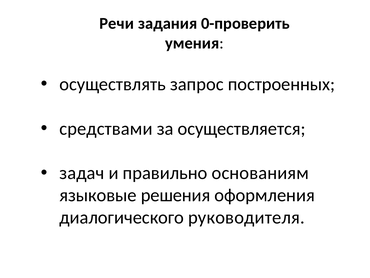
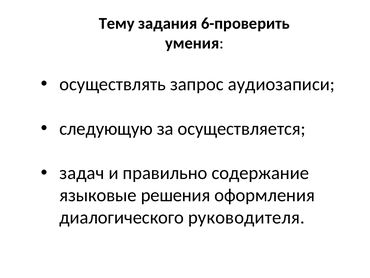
Речи: Речи -> Тему
0-проверить: 0-проверить -> 6-проверить
построенных: построенных -> аудиозаписи
средствами: средствами -> следующую
основаниям: основаниям -> содержание
